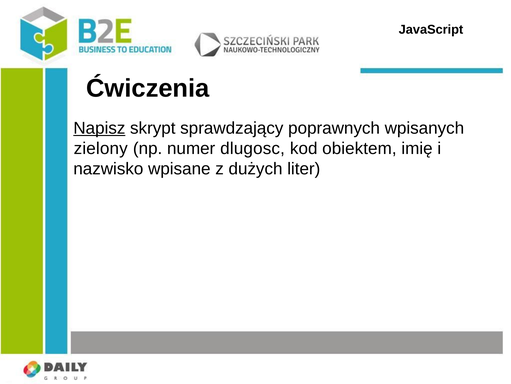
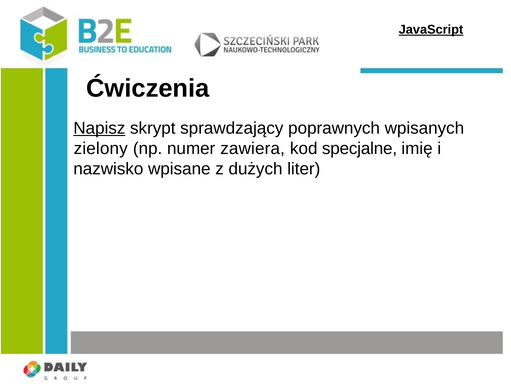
JavaScript underline: none -> present
dlugosc: dlugosc -> zawiera
obiektem: obiektem -> specjalne
